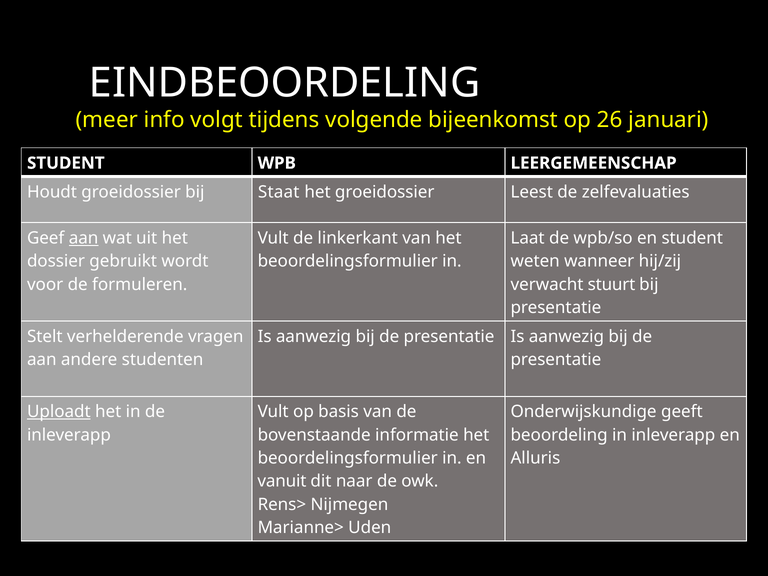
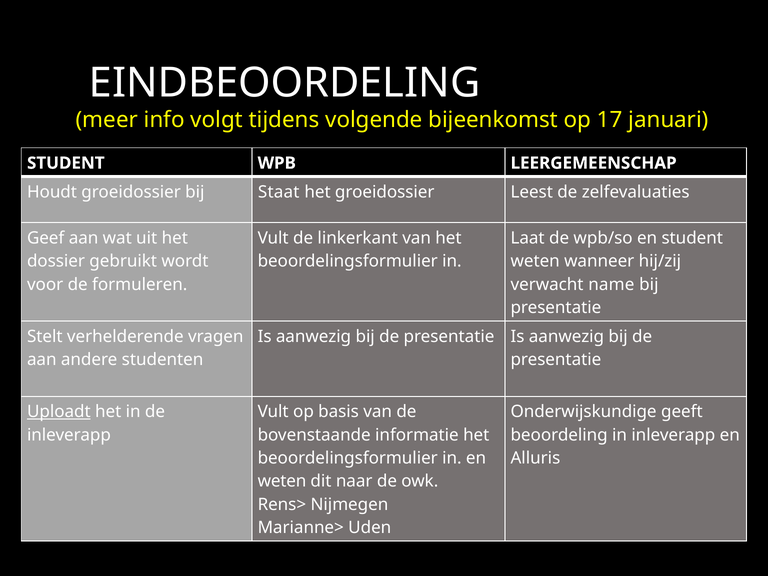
26: 26 -> 17
aan at (84, 238) underline: present -> none
stuurt: stuurt -> name
vanuit at (282, 481): vanuit -> weten
